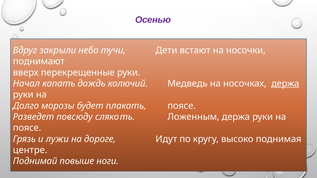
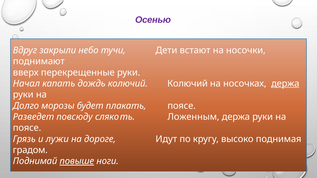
колючий Медведь: Медведь -> Колючий
центре: центре -> градом
повыше underline: none -> present
